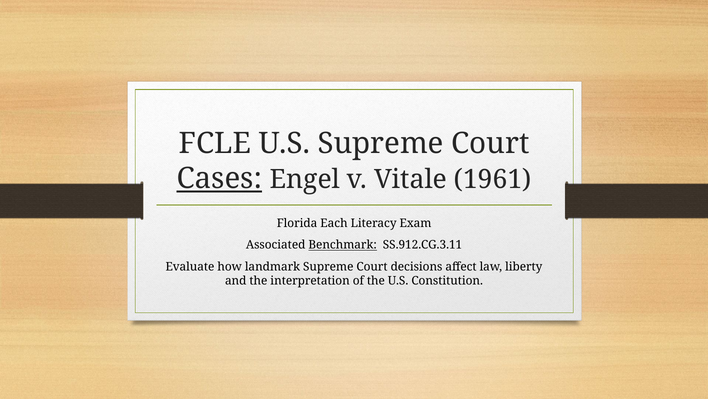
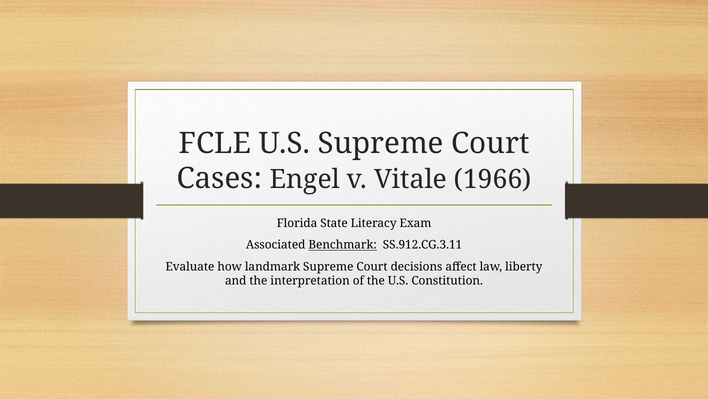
Cases underline: present -> none
1961: 1961 -> 1966
Each: Each -> State
